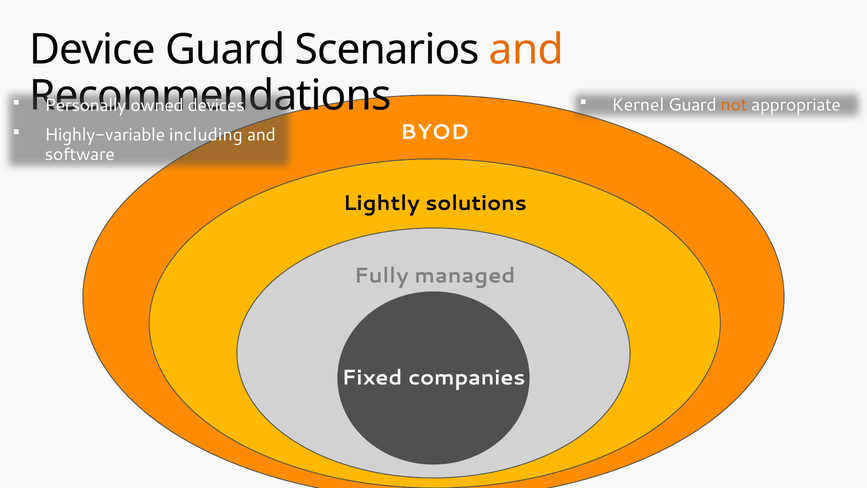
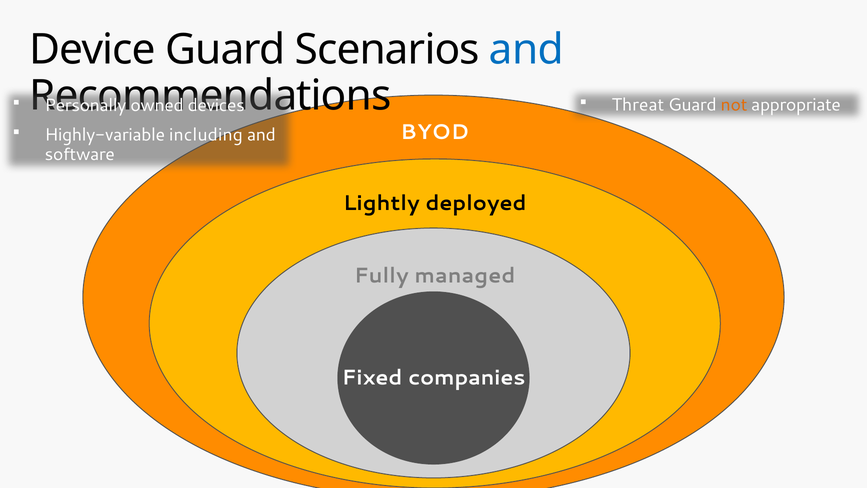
and at (526, 50) colour: orange -> blue
Kernel: Kernel -> Threat
solutions: solutions -> deployed
